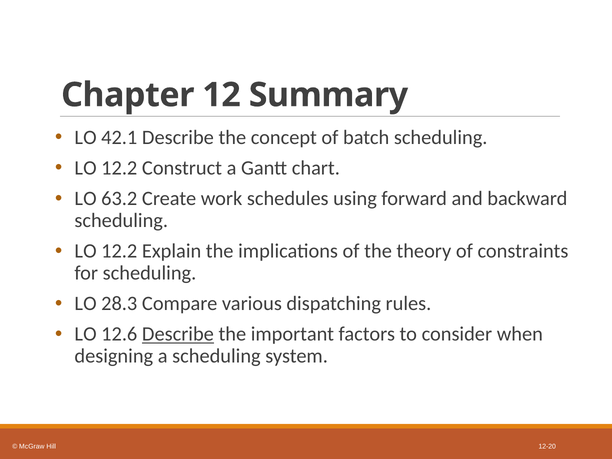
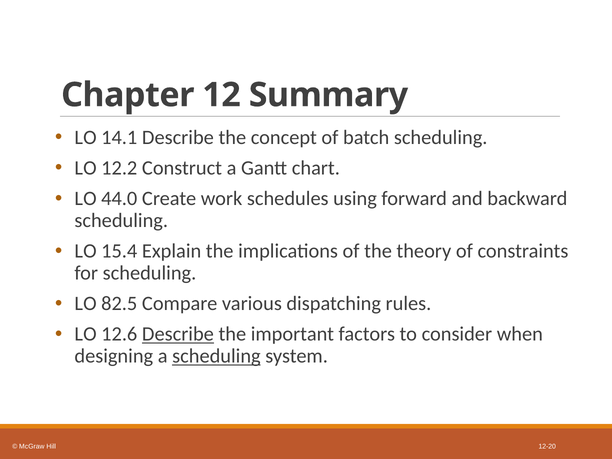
42.1: 42.1 -> 14.1
63.2: 63.2 -> 44.0
12.2 at (119, 251): 12.2 -> 15.4
28.3: 28.3 -> 82.5
scheduling at (216, 356) underline: none -> present
